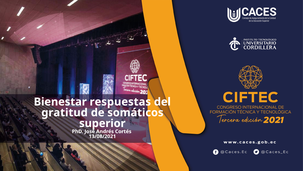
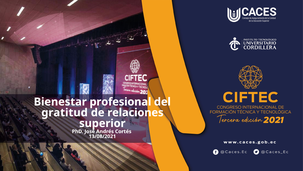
respuestas: respuestas -> profesional
somáticos: somáticos -> relaciones
